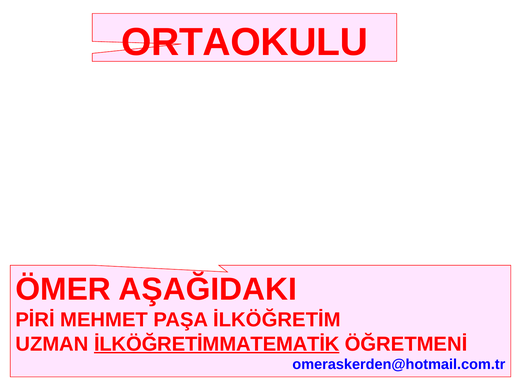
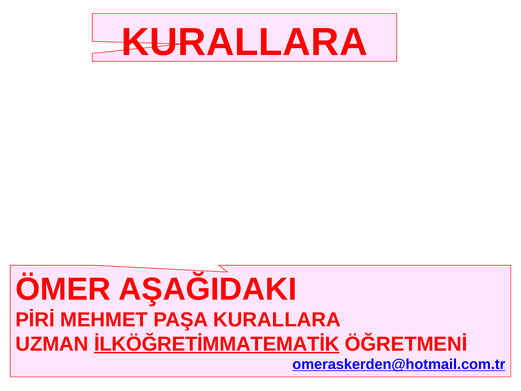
ORTAOKULU at (245, 42): ORTAOKULU -> KURALLARA
PAŞA İLKÖĞRETİM: İLKÖĞRETİM -> KURALLARA
omeraskerden@hotmail.com.tr underline: none -> present
